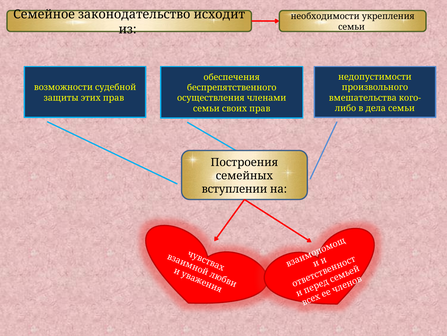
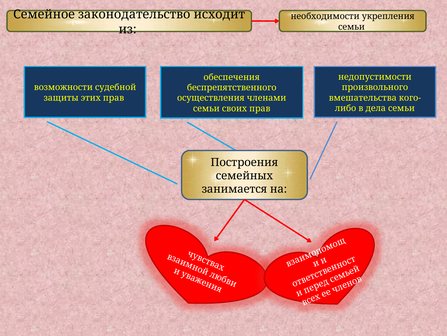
вступлении: вступлении -> занимается
